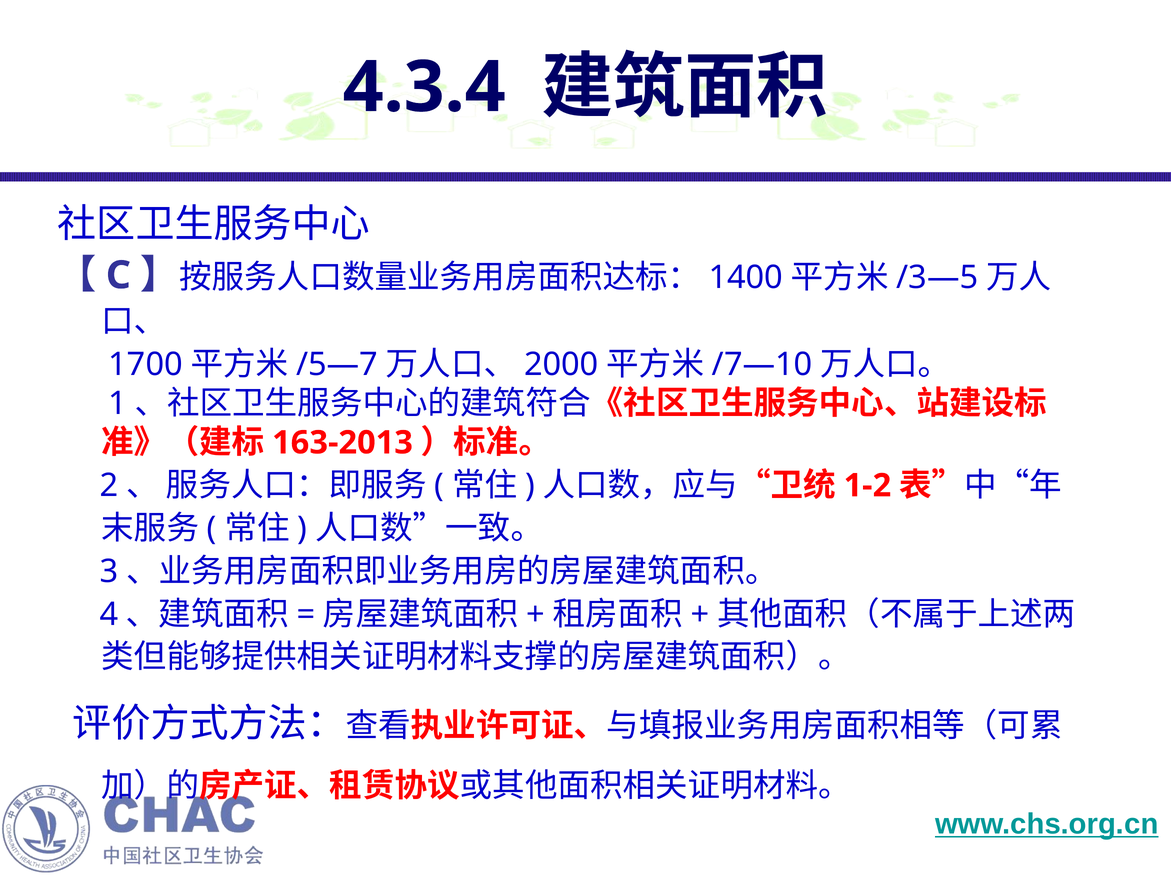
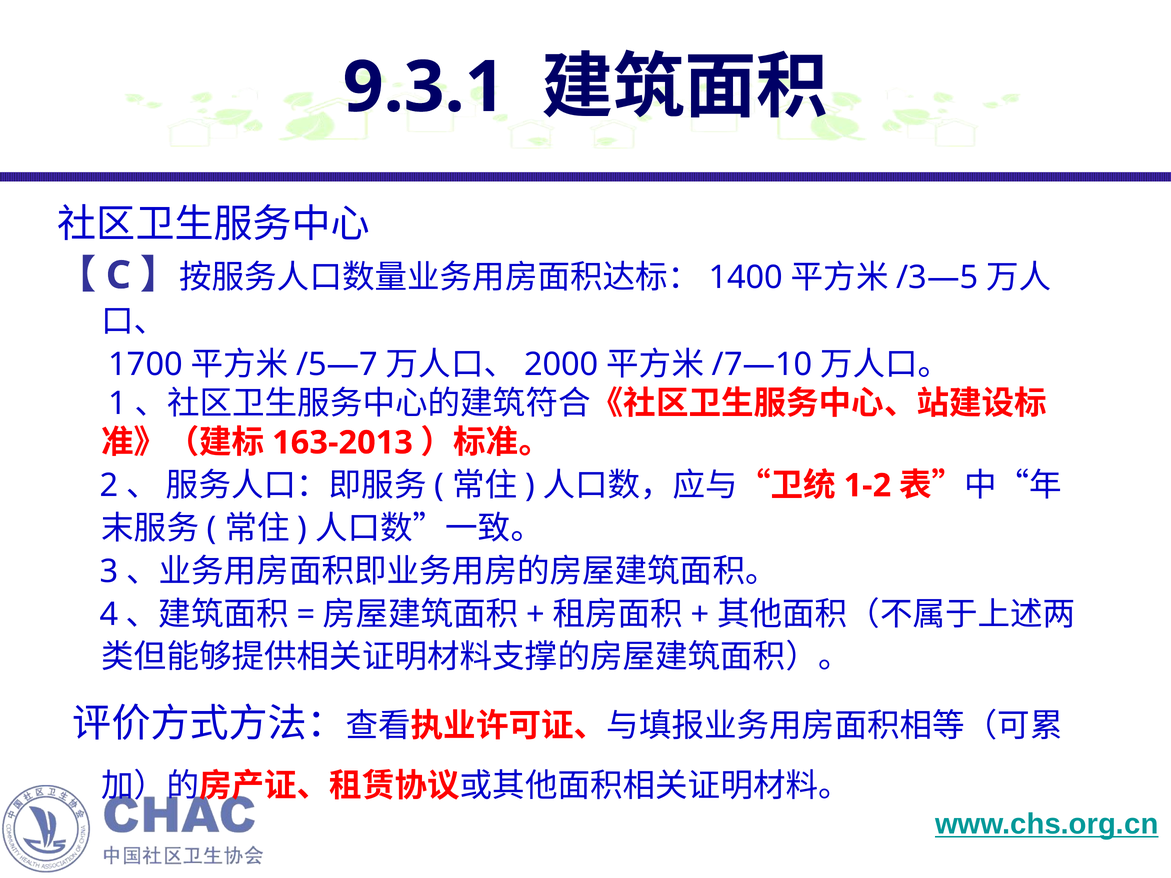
4.3.4: 4.3.4 -> 9.3.1
